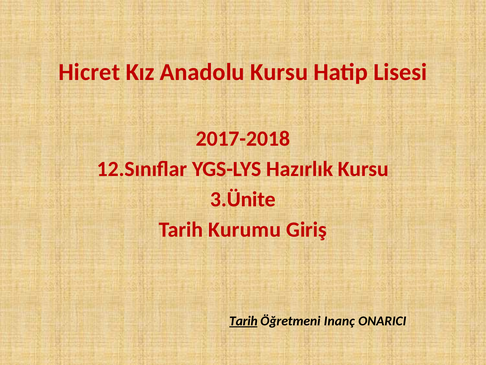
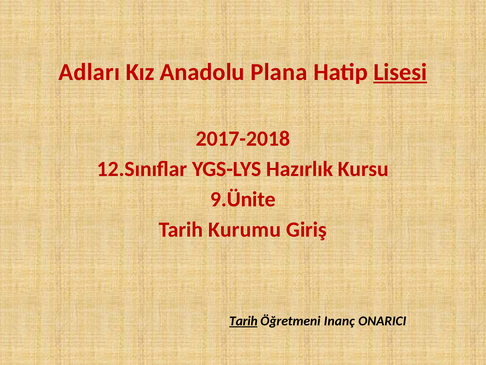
Hicret: Hicret -> Adları
Anadolu Kursu: Kursu -> Plana
Lisesi underline: none -> present
3.Ünite: 3.Ünite -> 9.Ünite
